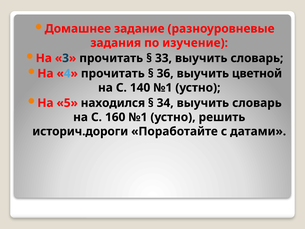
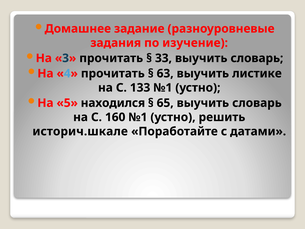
36: 36 -> 63
цветной: цветной -> листике
140: 140 -> 133
34: 34 -> 65
историч.дороги: историч.дороги -> историч.шкале
